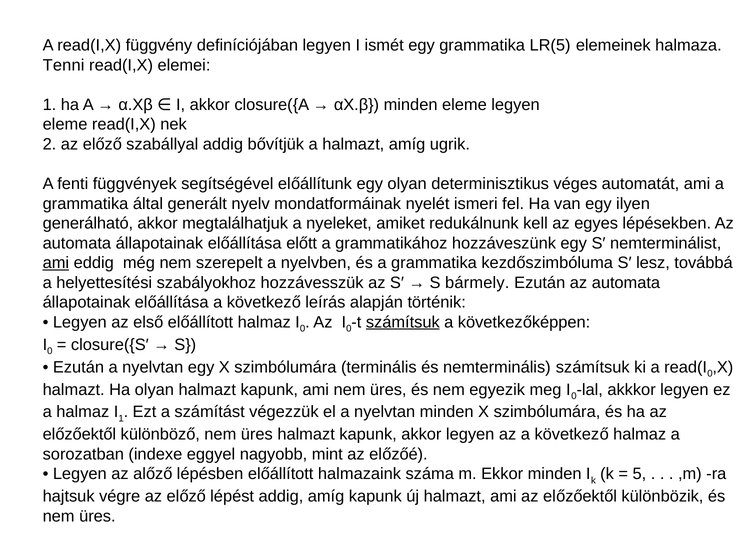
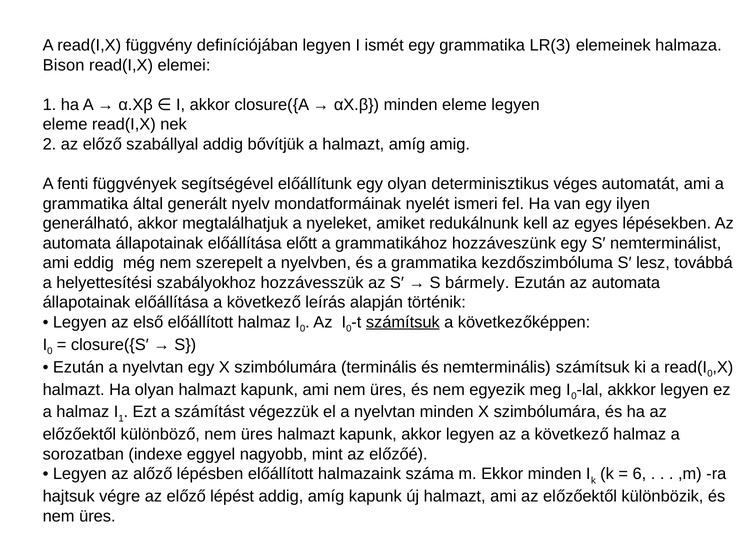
LR(5: LR(5 -> LR(3
Tenni: Tenni -> Bison
ugrik: ugrik -> amig
ami at (56, 263) underline: present -> none
5: 5 -> 6
